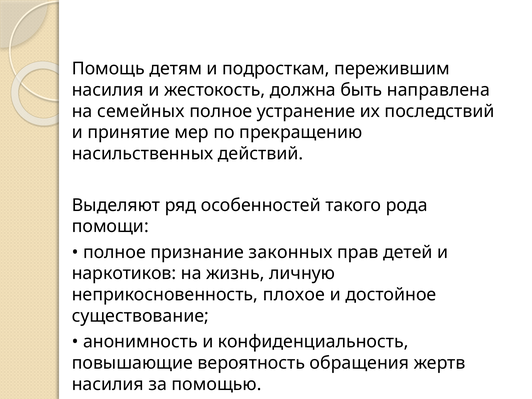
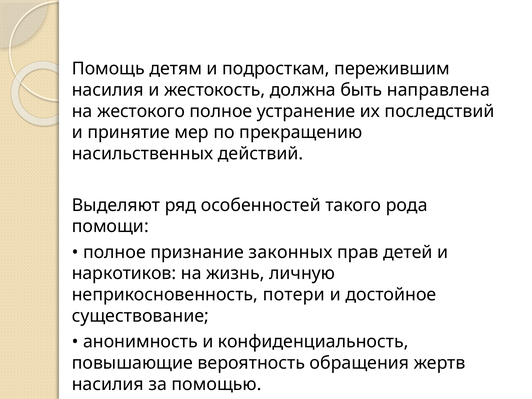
семейных: семейных -> жестокого
плохое: плохое -> потери
